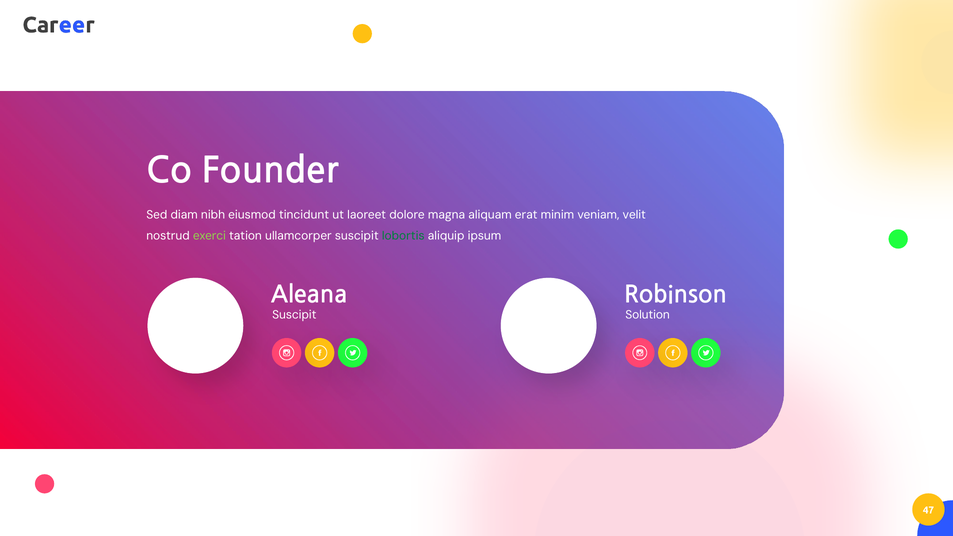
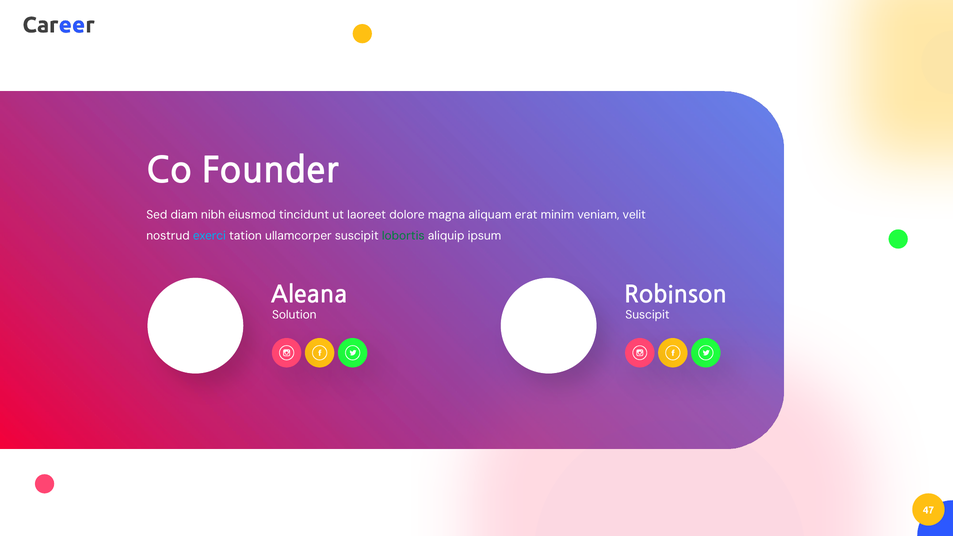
exerci colour: light green -> light blue
Suscipit at (294, 315): Suscipit -> Solution
Solution at (648, 315): Solution -> Suscipit
